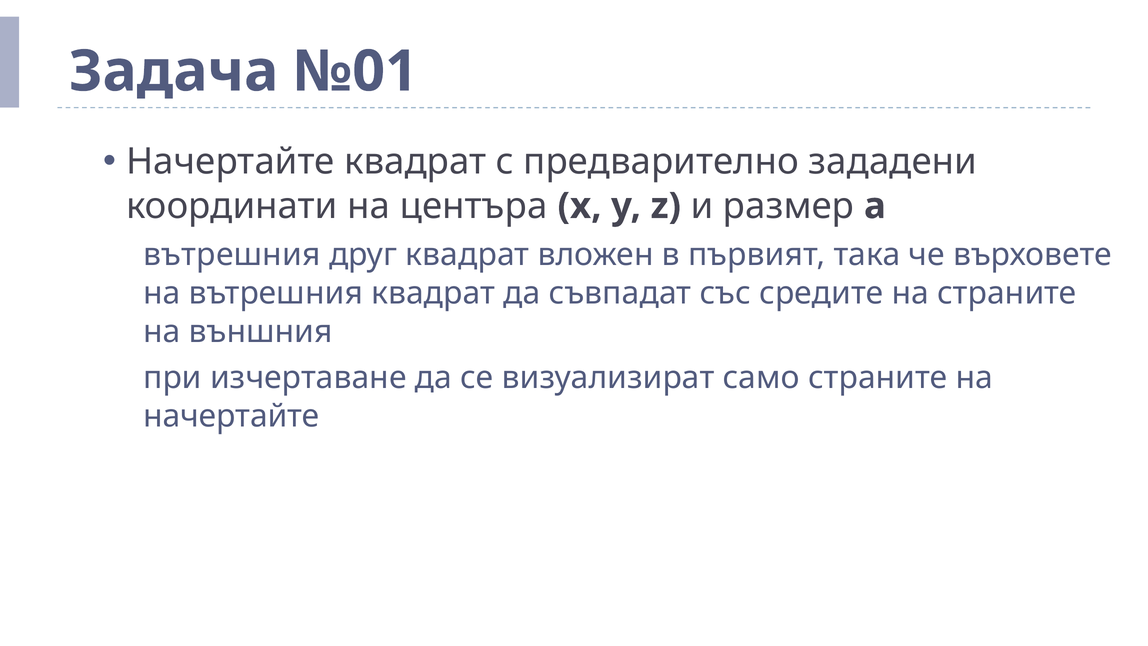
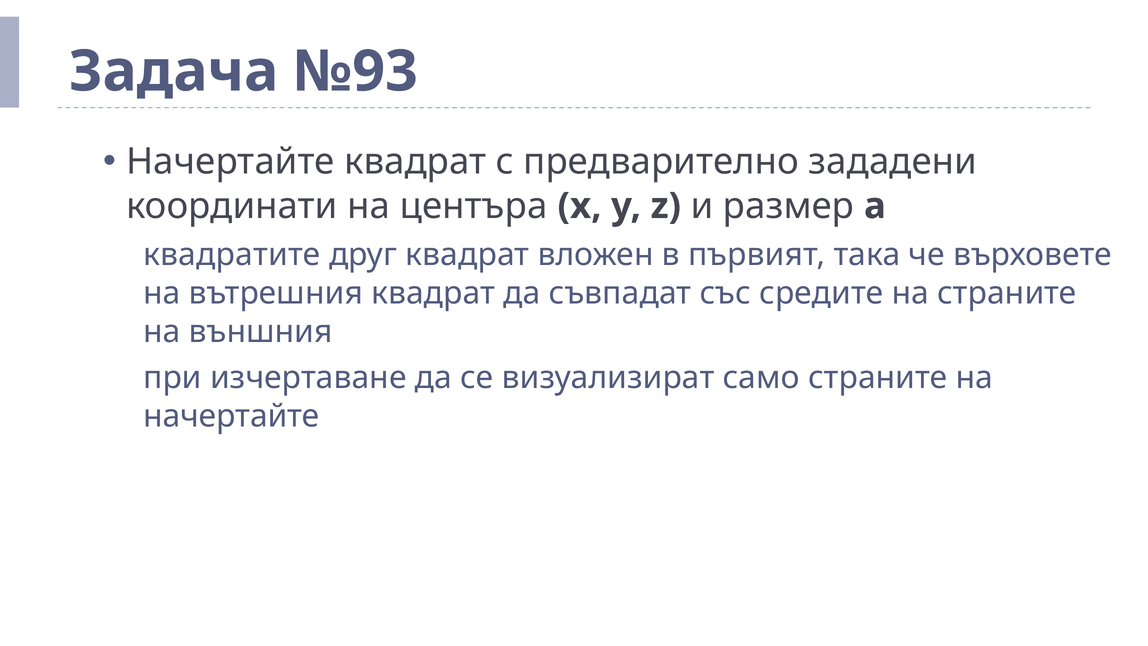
№01: №01 -> №93
вътрешния at (232, 255): вътрешния -> квадратите
